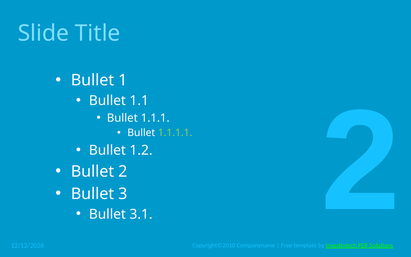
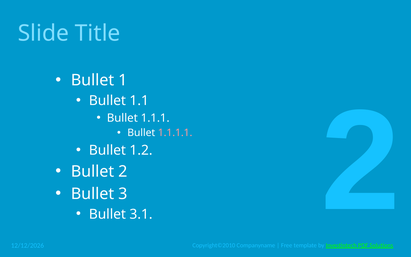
1.1.1.1 colour: light green -> pink
